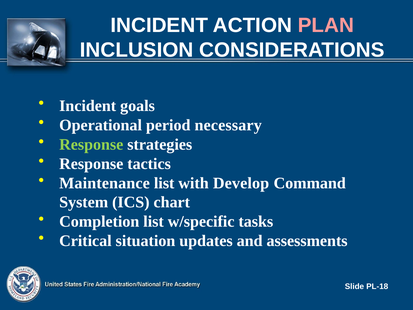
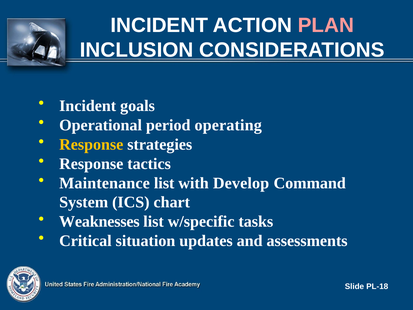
necessary: necessary -> operating
Response at (91, 144) colour: light green -> yellow
Completion: Completion -> Weaknesses
